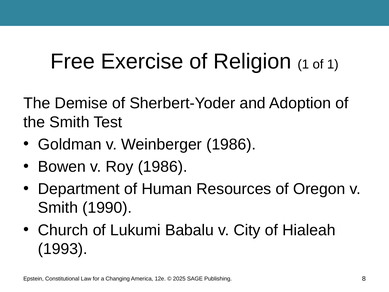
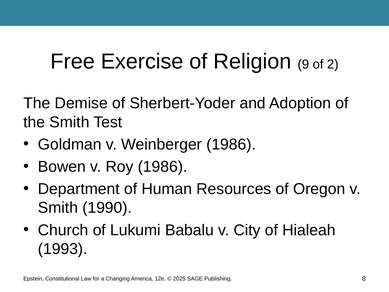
Religion 1: 1 -> 9
of 1: 1 -> 2
